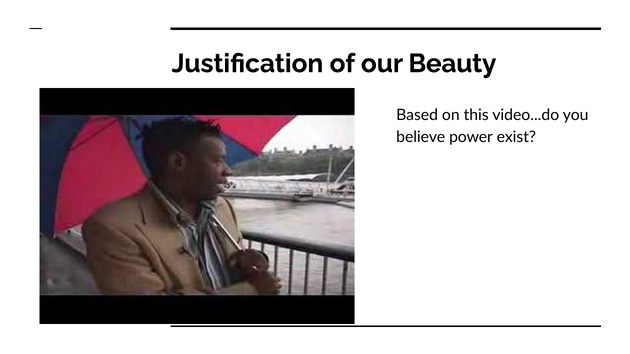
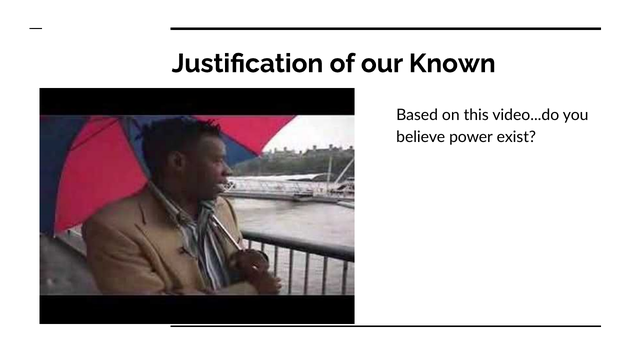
Beauty: Beauty -> Known
